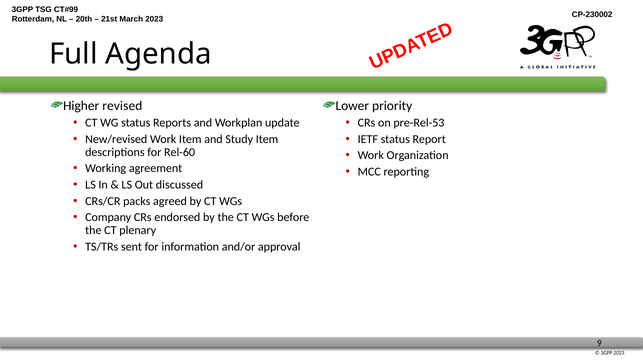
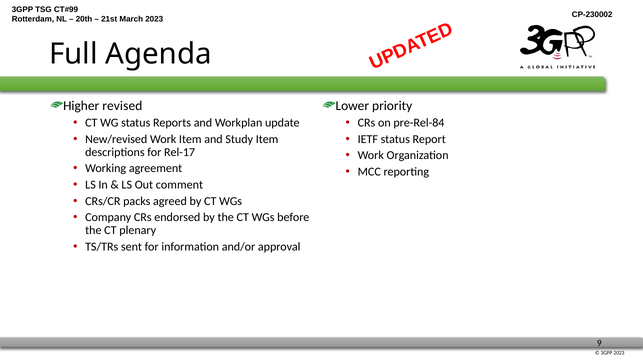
pre-Rel-53: pre-Rel-53 -> pre-Rel-84
Rel-60: Rel-60 -> Rel-17
discussed: discussed -> comment
